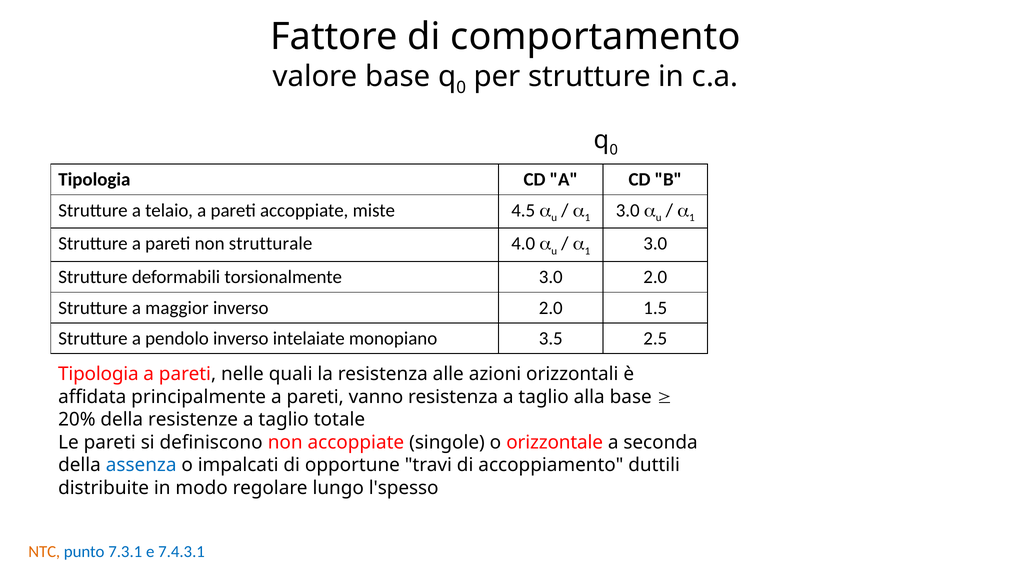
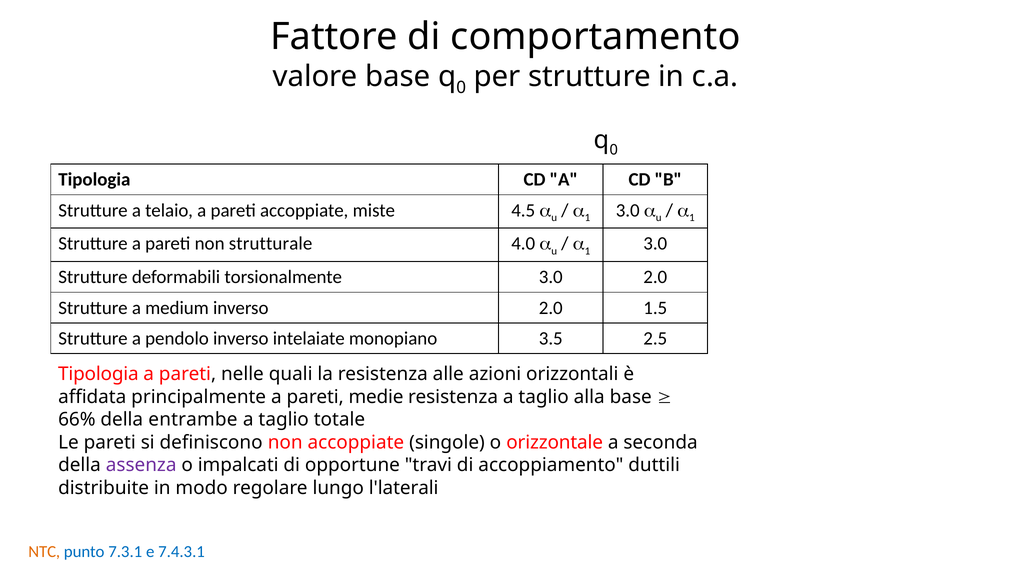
maggior: maggior -> medium
vanno: vanno -> medie
20%: 20% -> 66%
resistenze: resistenze -> entrambe
assenza colour: blue -> purple
l'spesso: l'spesso -> l'laterali
